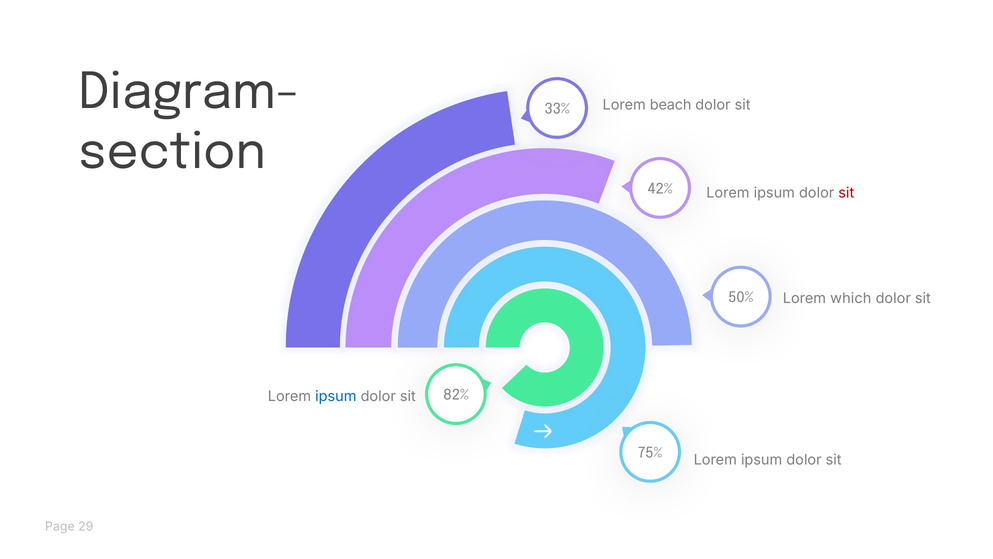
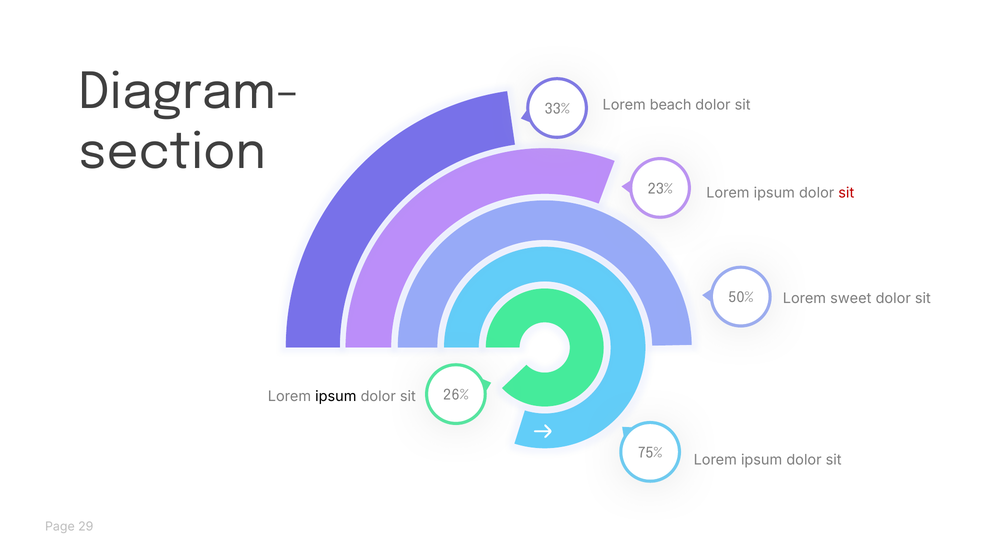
42%: 42% -> 23%
which: which -> sweet
82%: 82% -> 26%
ipsum at (336, 396) colour: blue -> black
